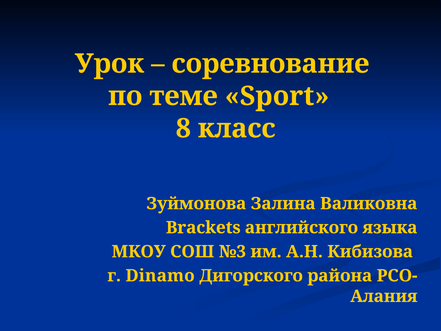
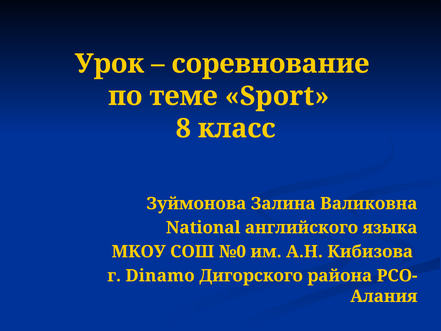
Brackets: Brackets -> National
№3: №3 -> №0
